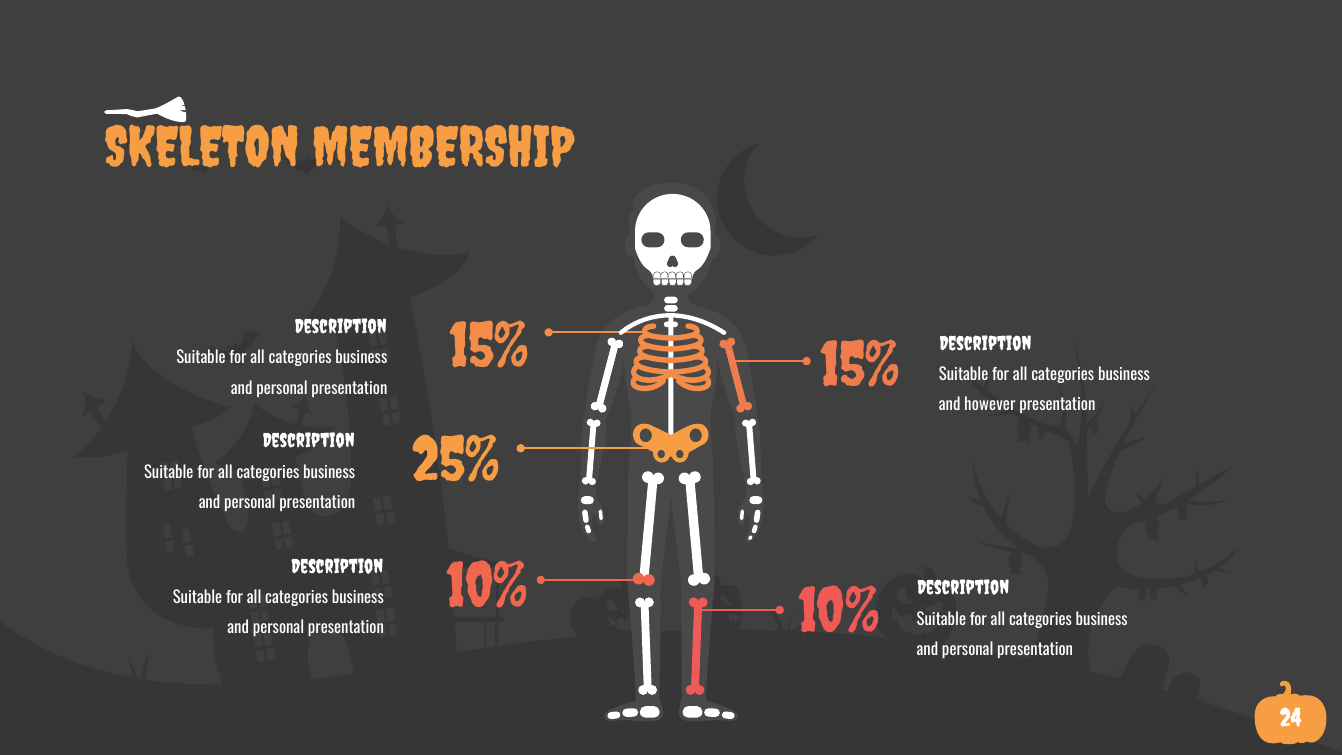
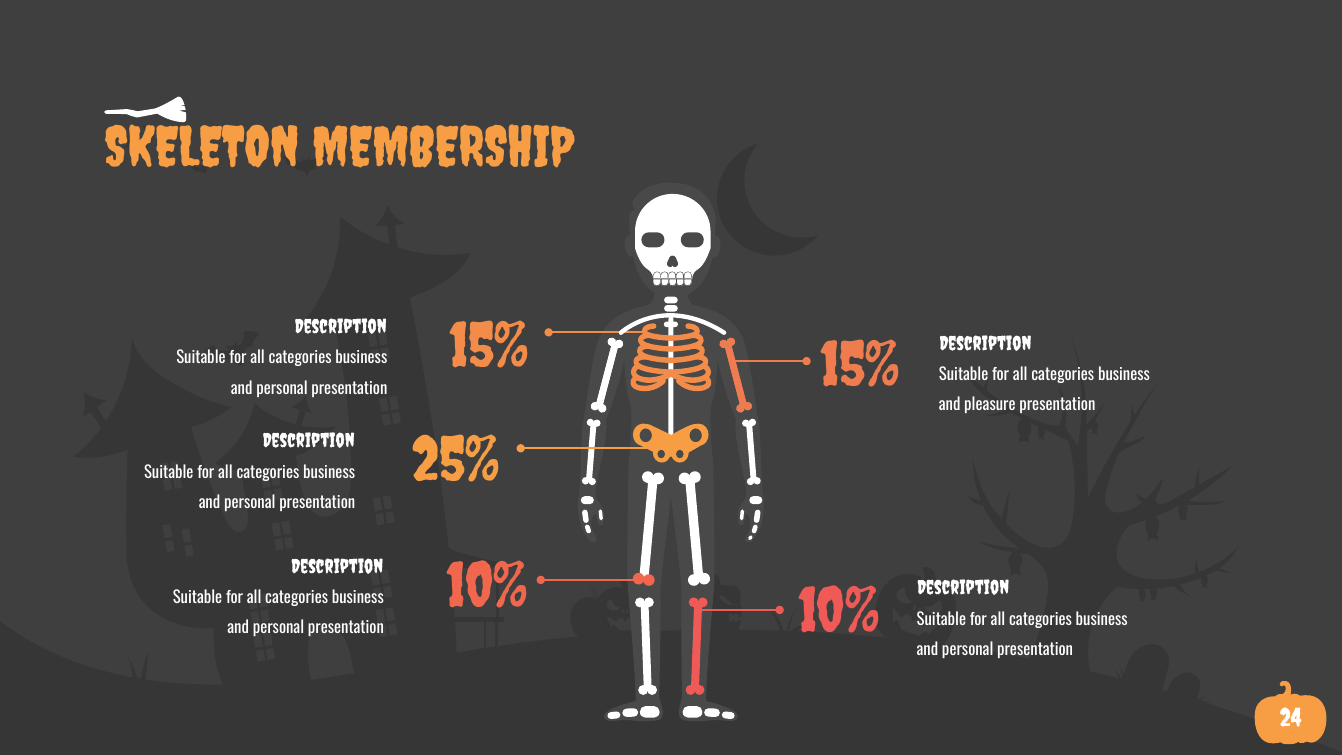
however: however -> pleasure
